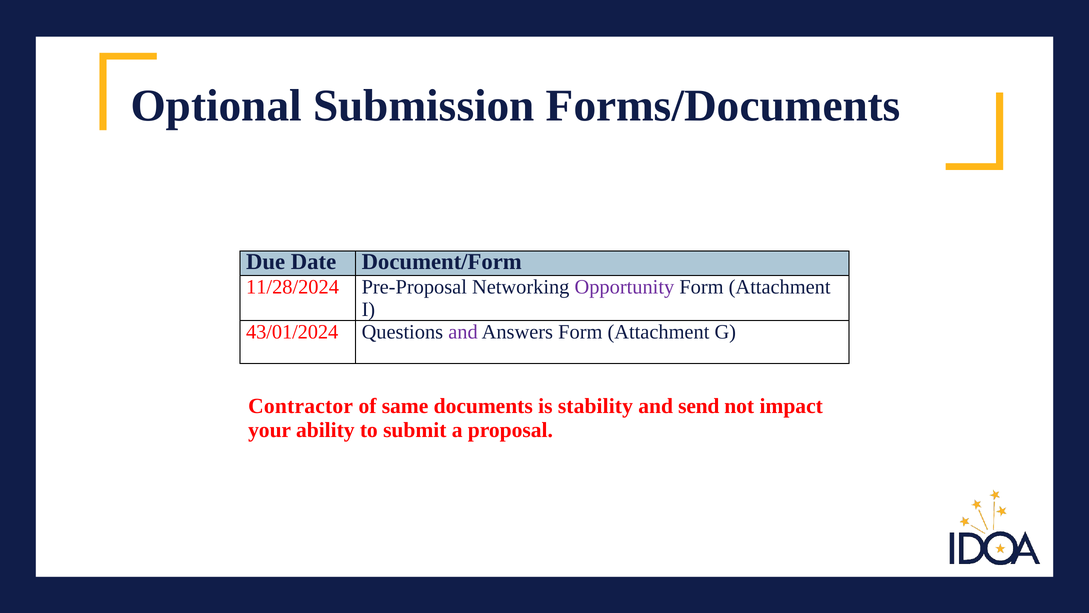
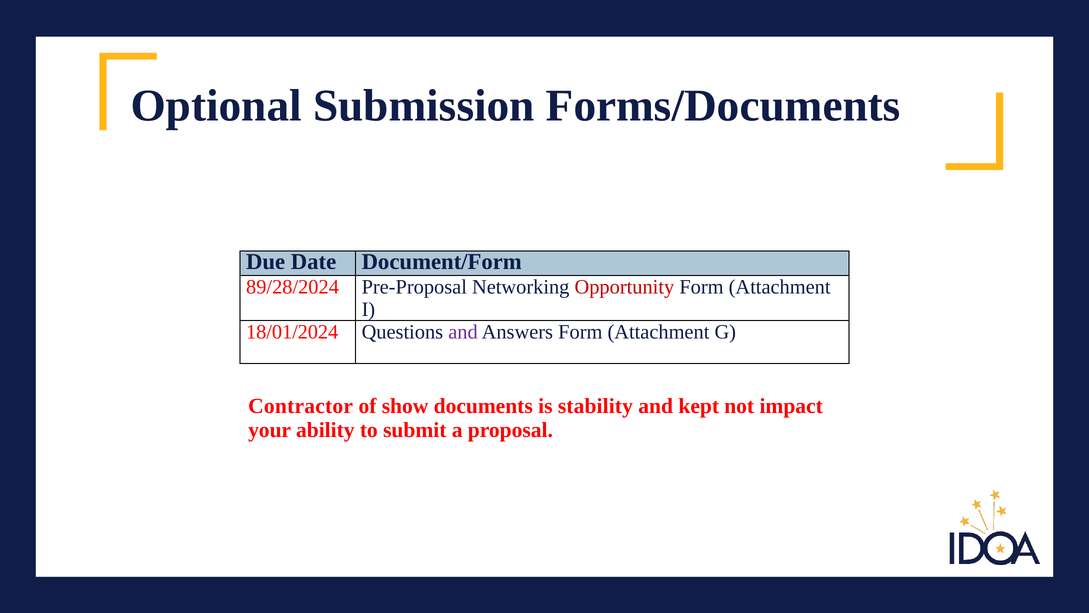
11/28/2024: 11/28/2024 -> 89/28/2024
Opportunity colour: purple -> red
43/01/2024: 43/01/2024 -> 18/01/2024
same: same -> show
send: send -> kept
